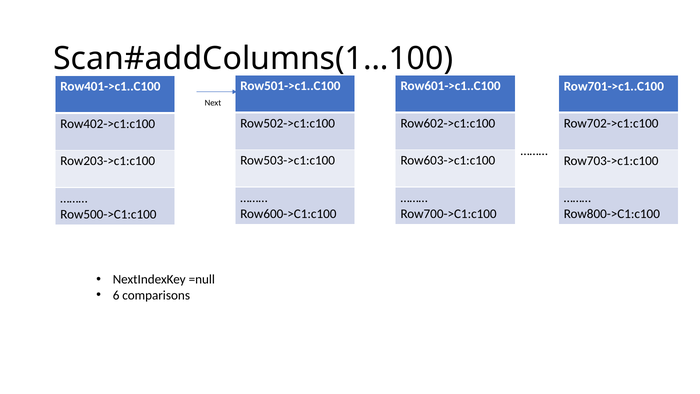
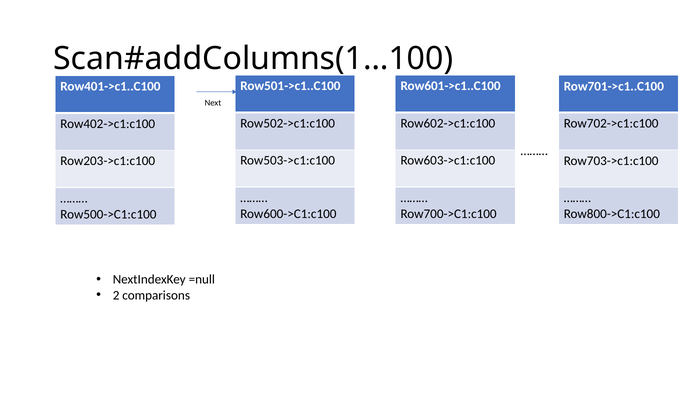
6: 6 -> 2
